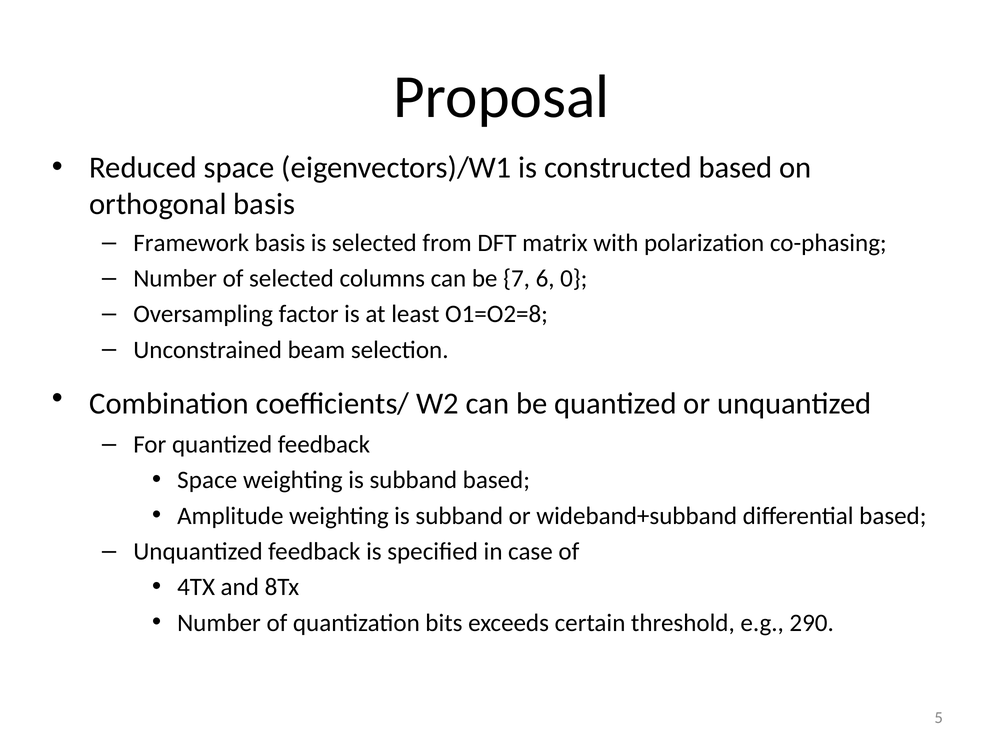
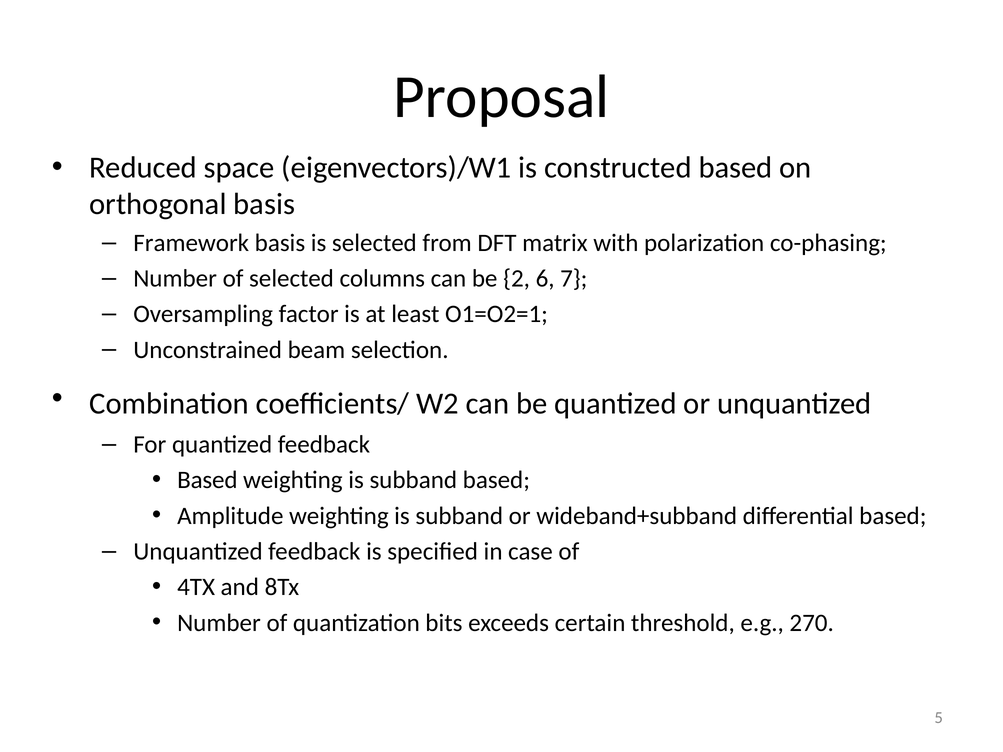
7: 7 -> 2
0: 0 -> 7
O1=O2=8: O1=O2=8 -> O1=O2=1
Space at (207, 480): Space -> Based
290: 290 -> 270
